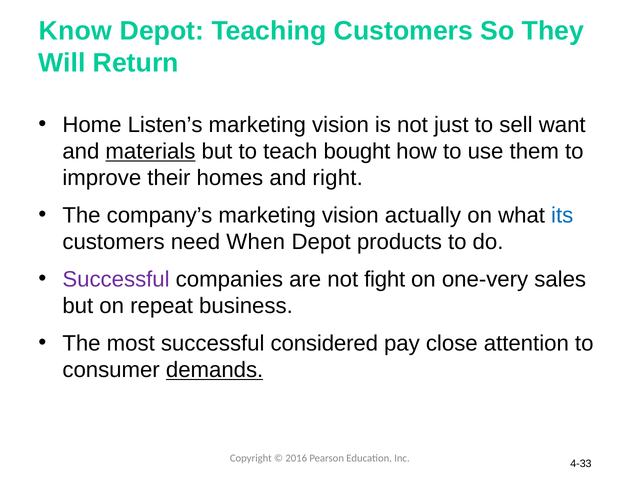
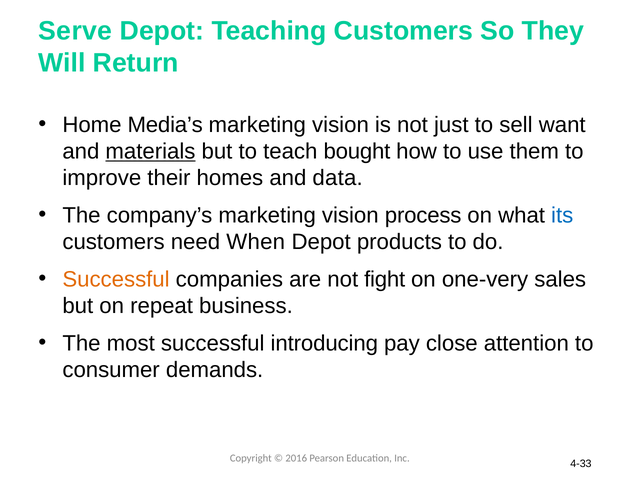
Know: Know -> Serve
Listen’s: Listen’s -> Media’s
right: right -> data
actually: actually -> process
Successful at (116, 279) colour: purple -> orange
considered: considered -> introducing
demands underline: present -> none
